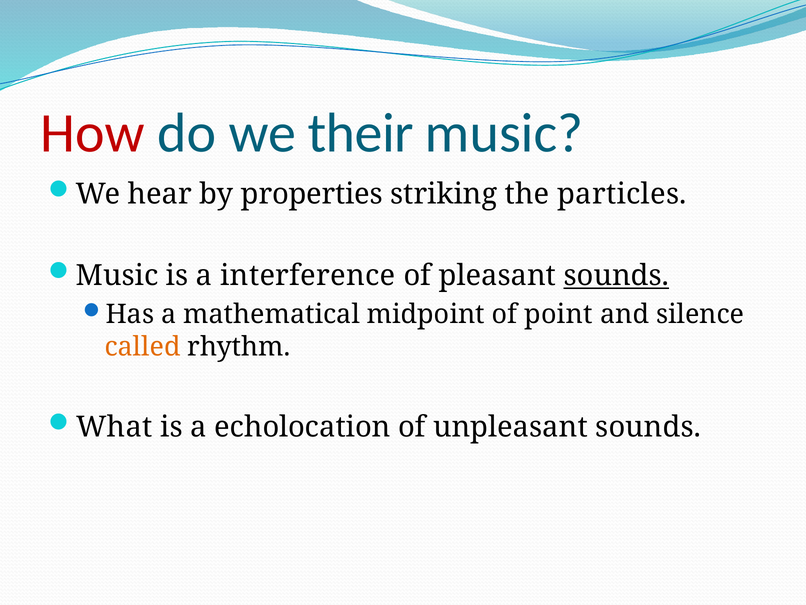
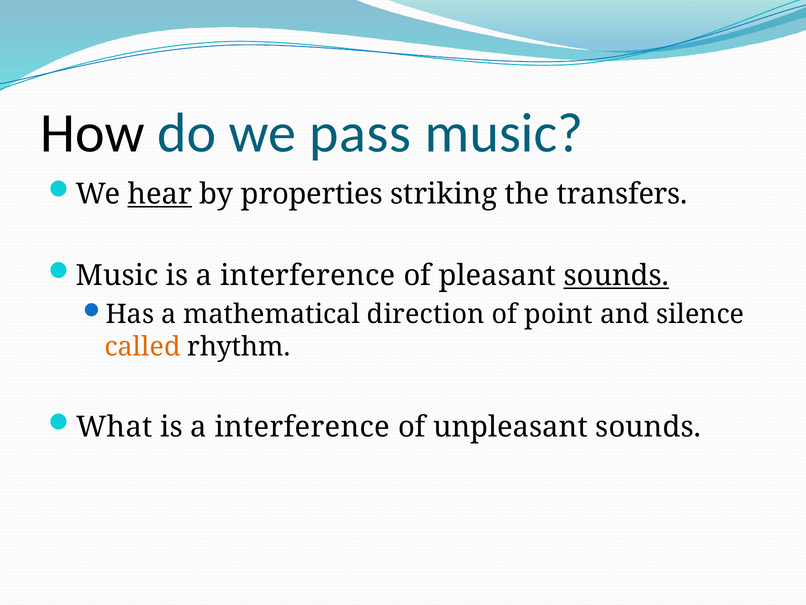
How colour: red -> black
their: their -> pass
hear underline: none -> present
particles: particles -> transfers
midpoint: midpoint -> direction
echolocation at (302, 427): echolocation -> interference
